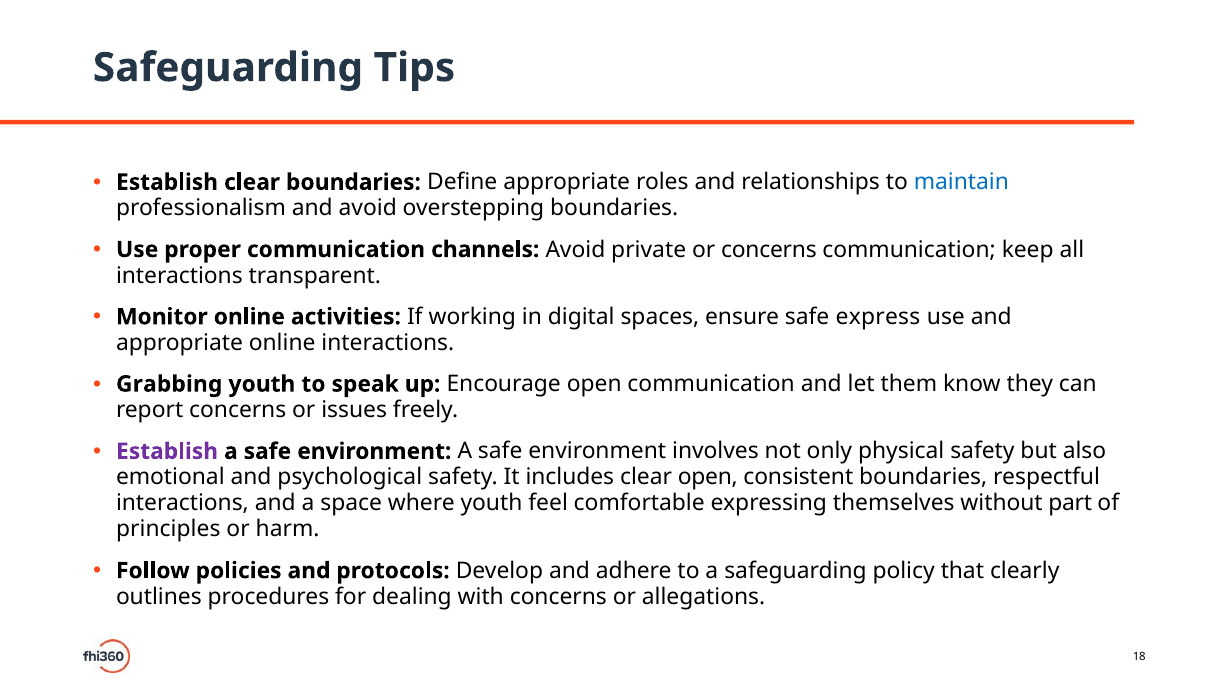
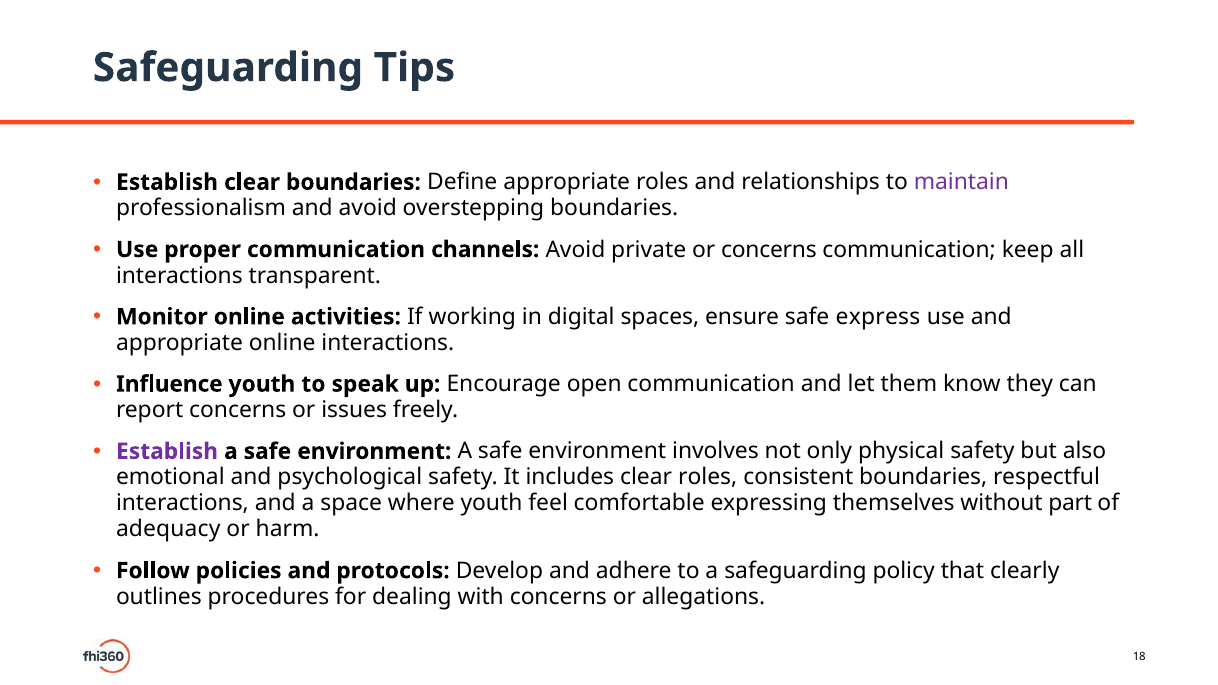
maintain colour: blue -> purple
Grabbing: Grabbing -> Influence
clear open: open -> roles
principles: principles -> adequacy
